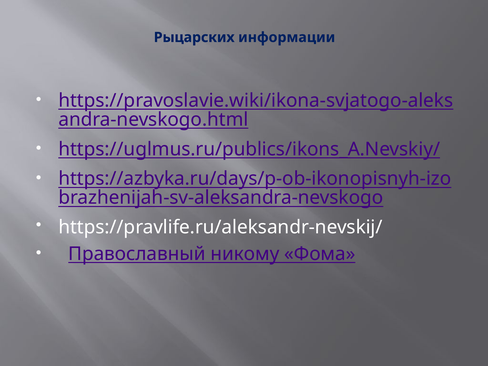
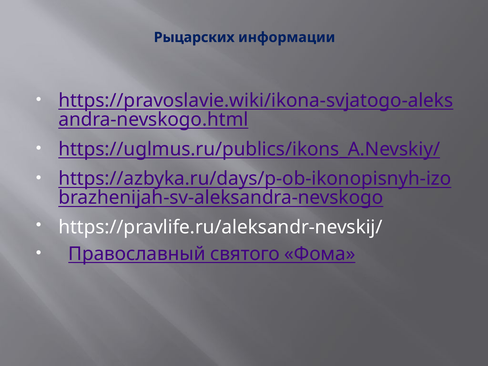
никому: никому -> святого
